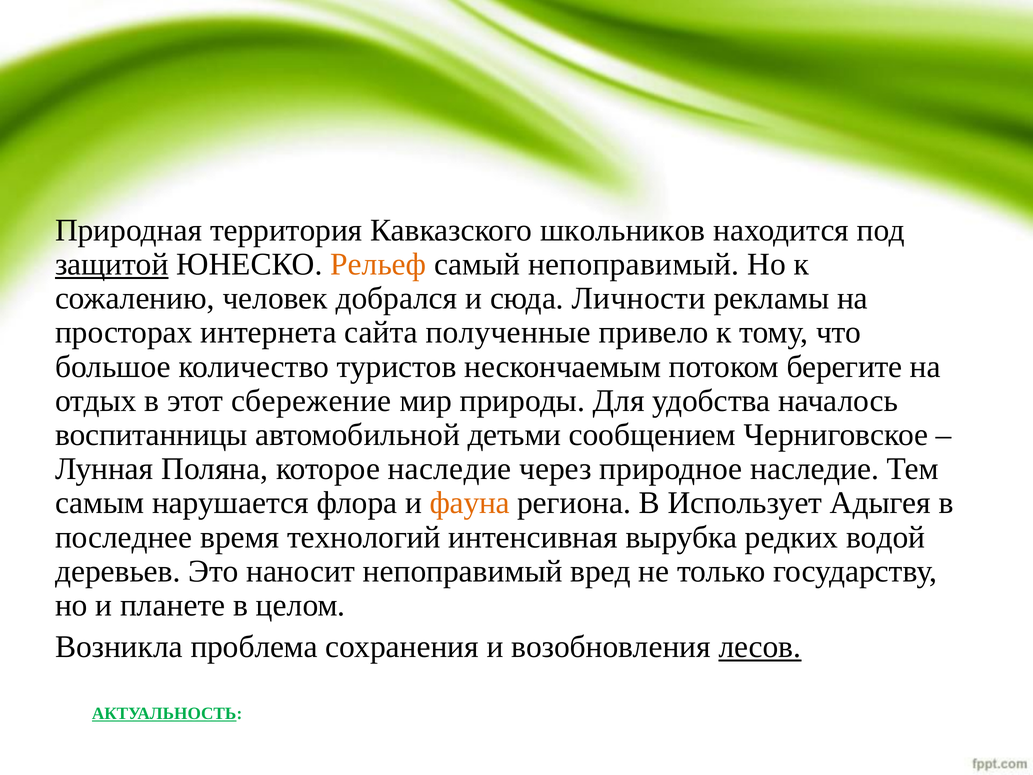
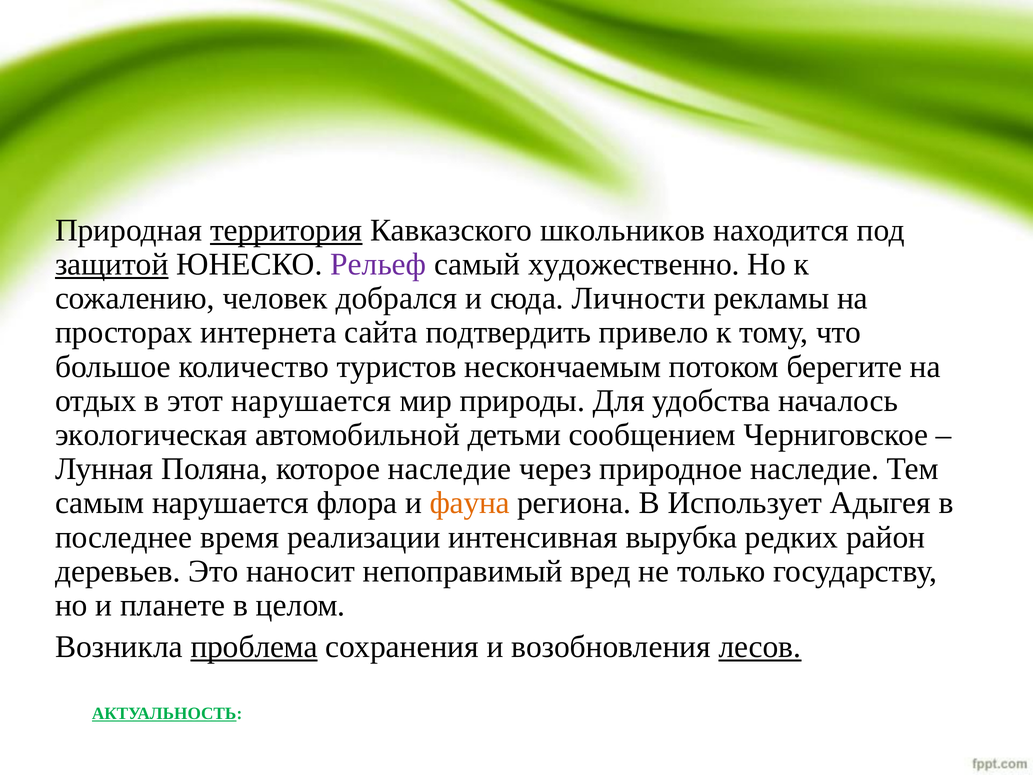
территория underline: none -> present
Рельеф colour: orange -> purple
самый непоправимый: непоправимый -> художественно
полученные: полученные -> подтвердить
этот сбережение: сбережение -> нарушается
воспитанницы: воспитанницы -> экологическая
технологий: технологий -> реализации
водой: водой -> район
проблема underline: none -> present
